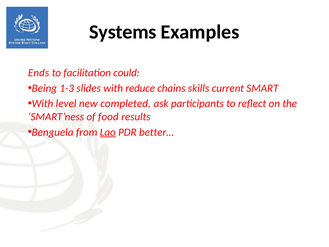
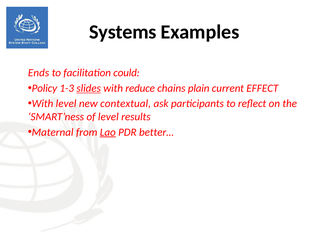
Being: Being -> Policy
slides underline: none -> present
skills: skills -> plain
SMART: SMART -> EFFECT
completed: completed -> contextual
of food: food -> level
Benguela: Benguela -> Maternal
